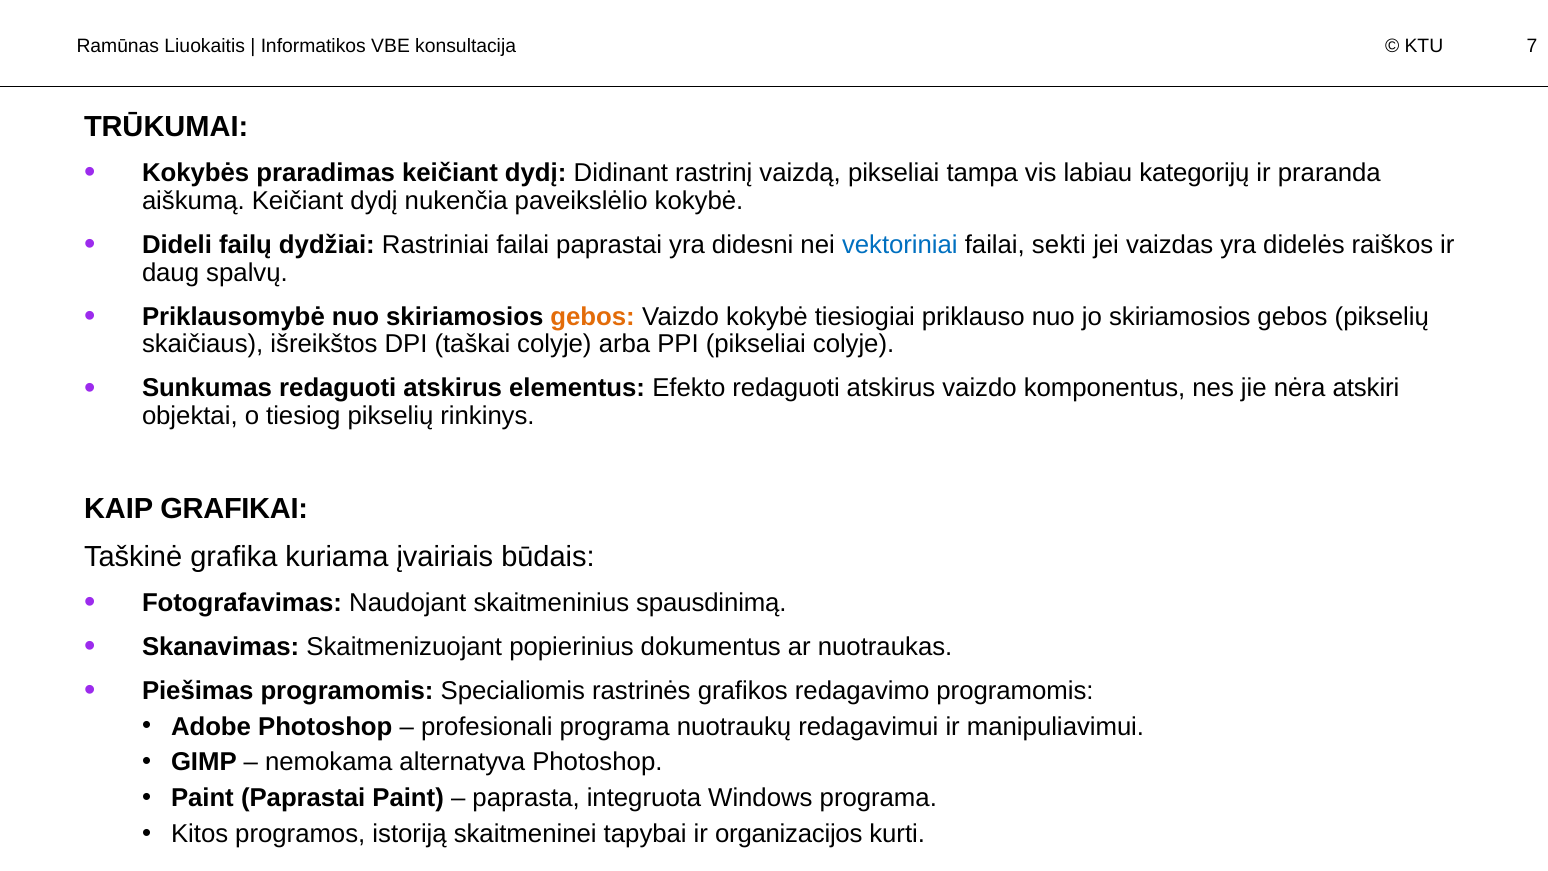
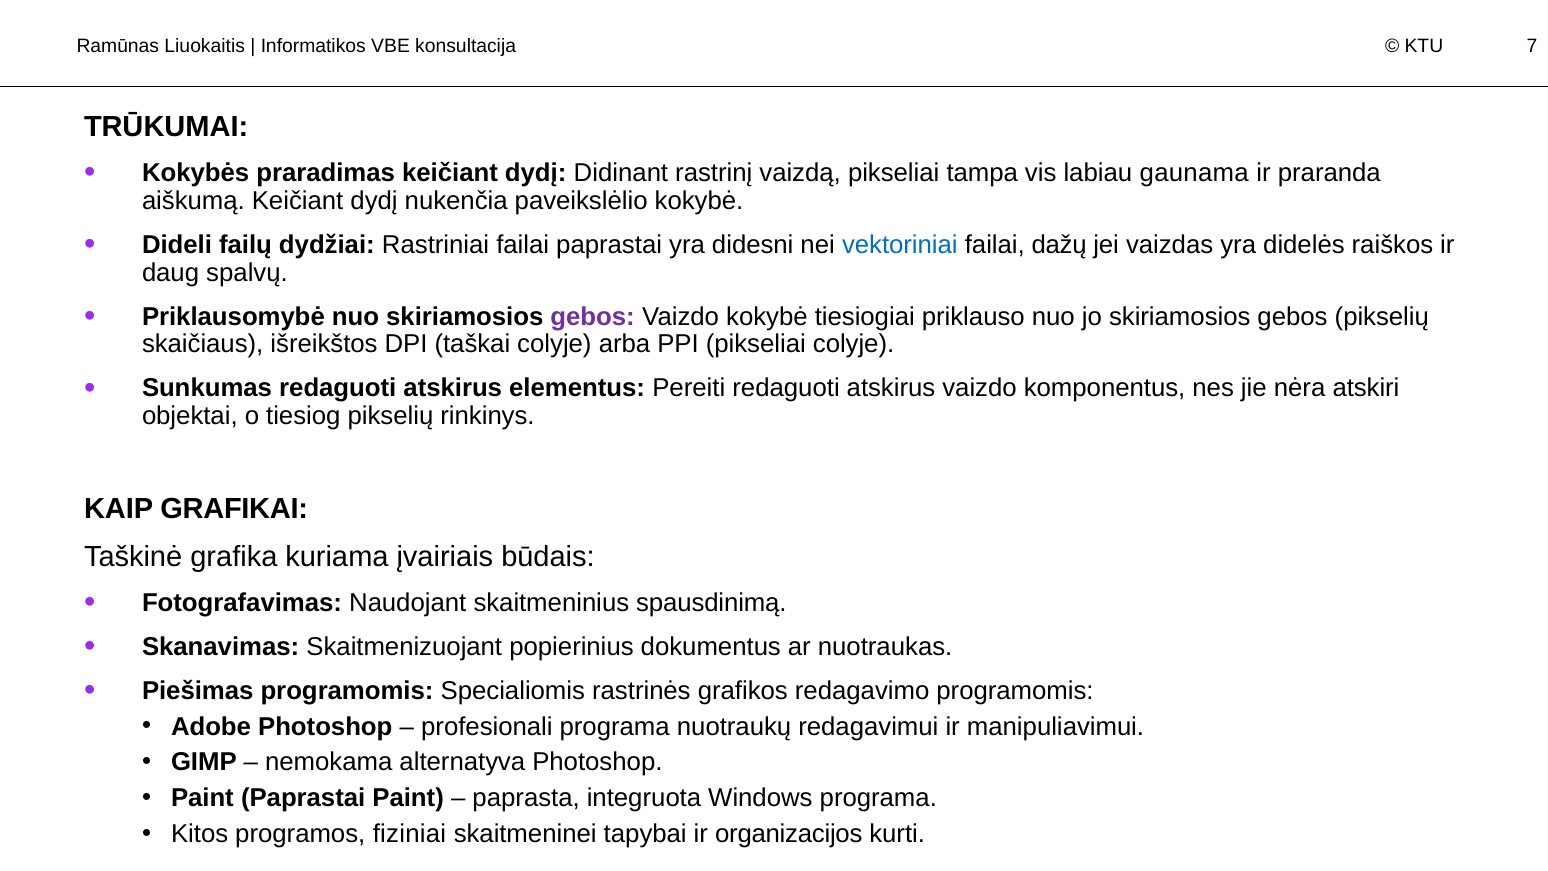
kategorijų: kategorijų -> gaunama
sekti: sekti -> dažų
gebos at (593, 316) colour: orange -> purple
Efekto: Efekto -> Pereiti
istoriją: istoriją -> fiziniai
